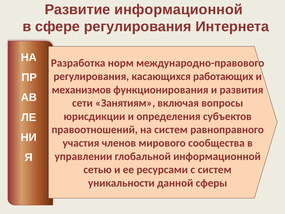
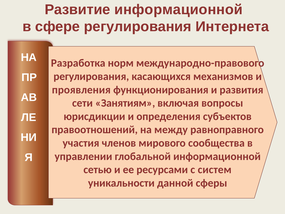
работающих: работающих -> механизмов
механизмов: механизмов -> проявления
на систем: систем -> между
